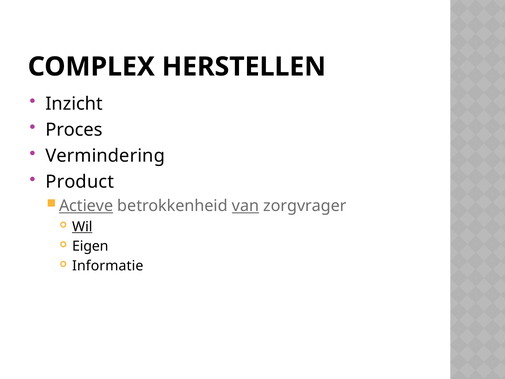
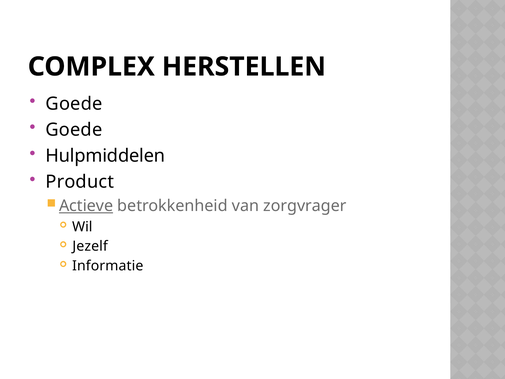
Inzicht at (74, 104): Inzicht -> Goede
Proces at (74, 130): Proces -> Goede
Vermindering: Vermindering -> Hulpmiddelen
van underline: present -> none
Wil underline: present -> none
Eigen: Eigen -> Jezelf
